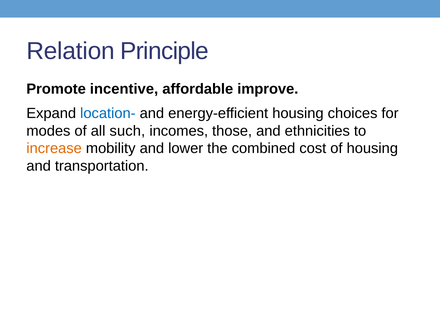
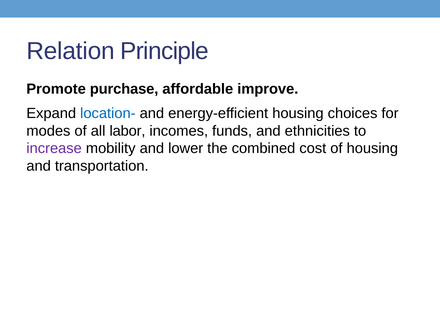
incentive: incentive -> purchase
such: such -> labor
those: those -> funds
increase colour: orange -> purple
